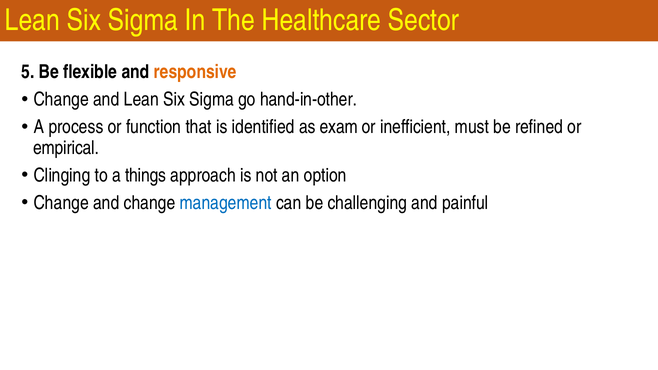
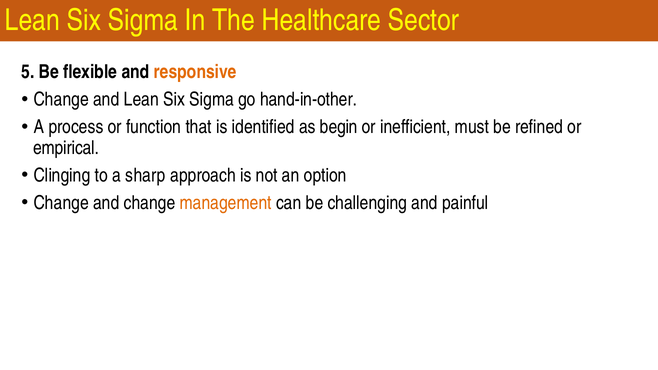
exam: exam -> begin
things: things -> sharp
management colour: blue -> orange
